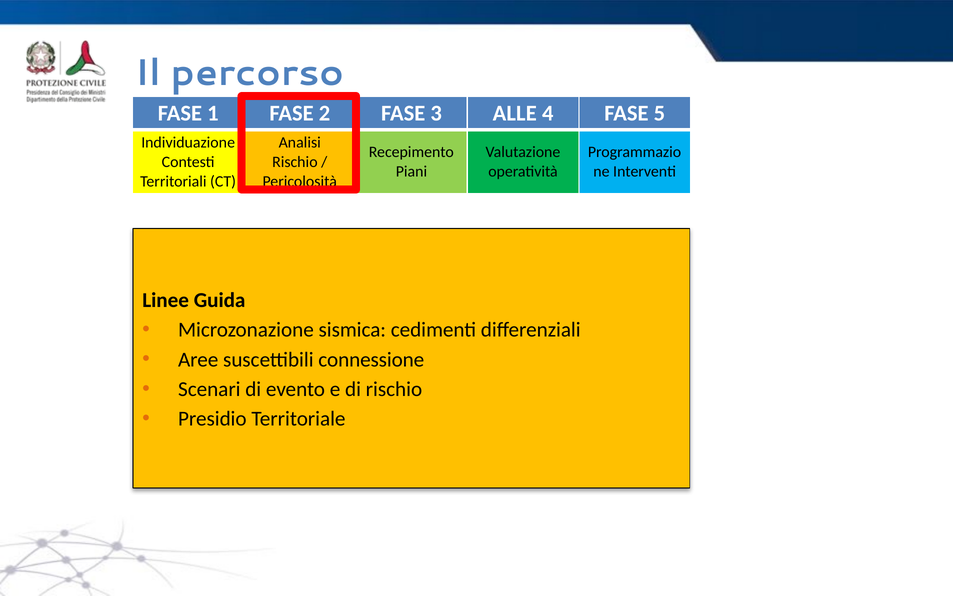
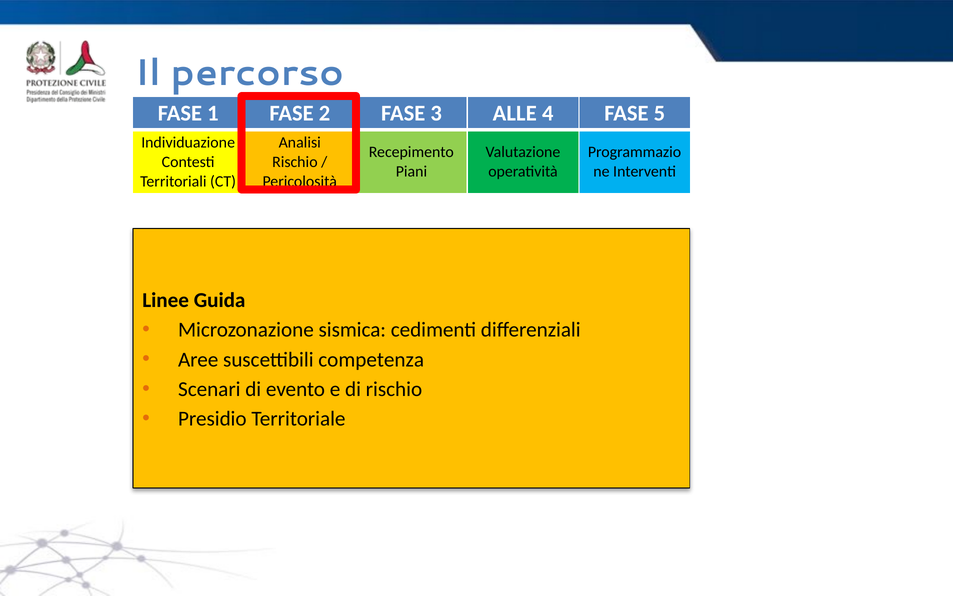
connessione: connessione -> competenza
